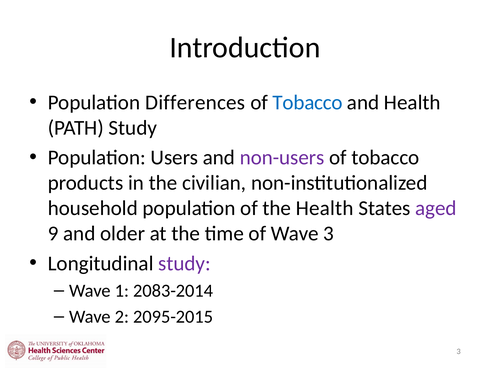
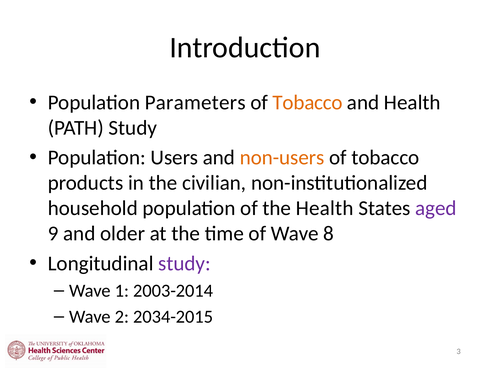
Differences: Differences -> Parameters
Tobacco at (308, 102) colour: blue -> orange
non-users colour: purple -> orange
Wave 3: 3 -> 8
2083-2014: 2083-2014 -> 2003-2014
2095-2015: 2095-2015 -> 2034-2015
